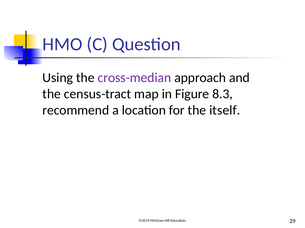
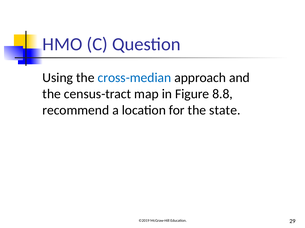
cross-median colour: purple -> blue
8.3: 8.3 -> 8.8
itself: itself -> state
